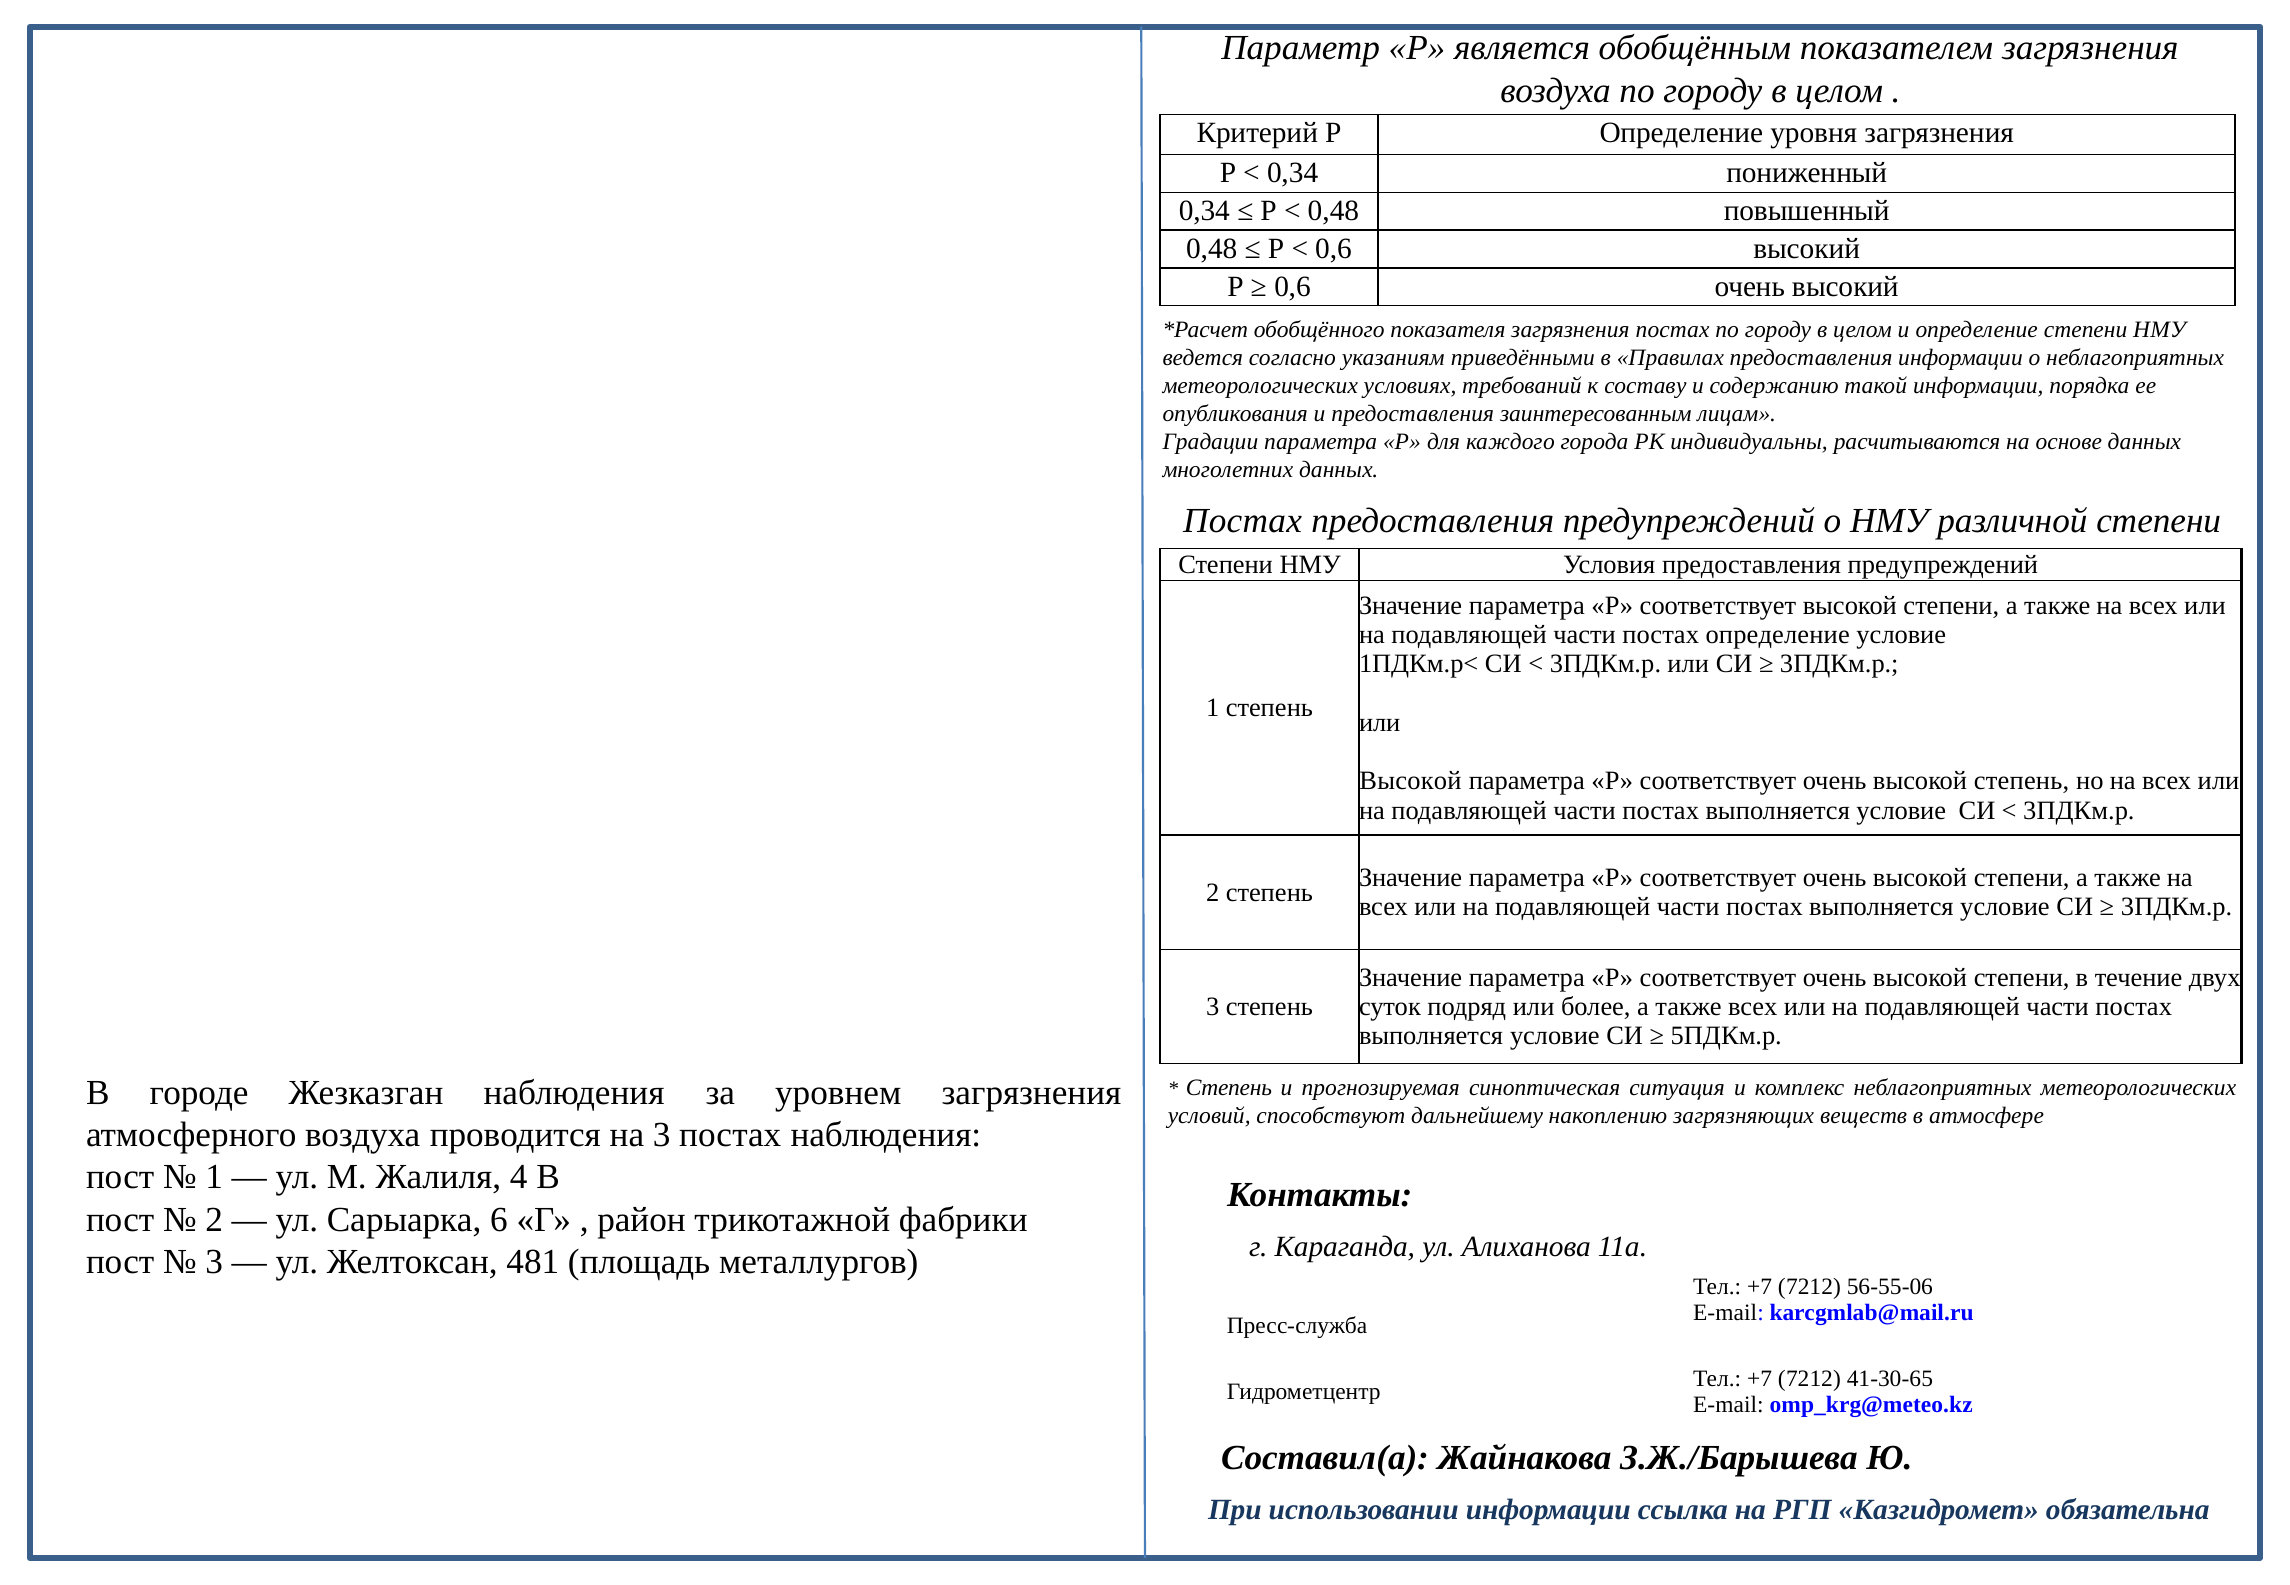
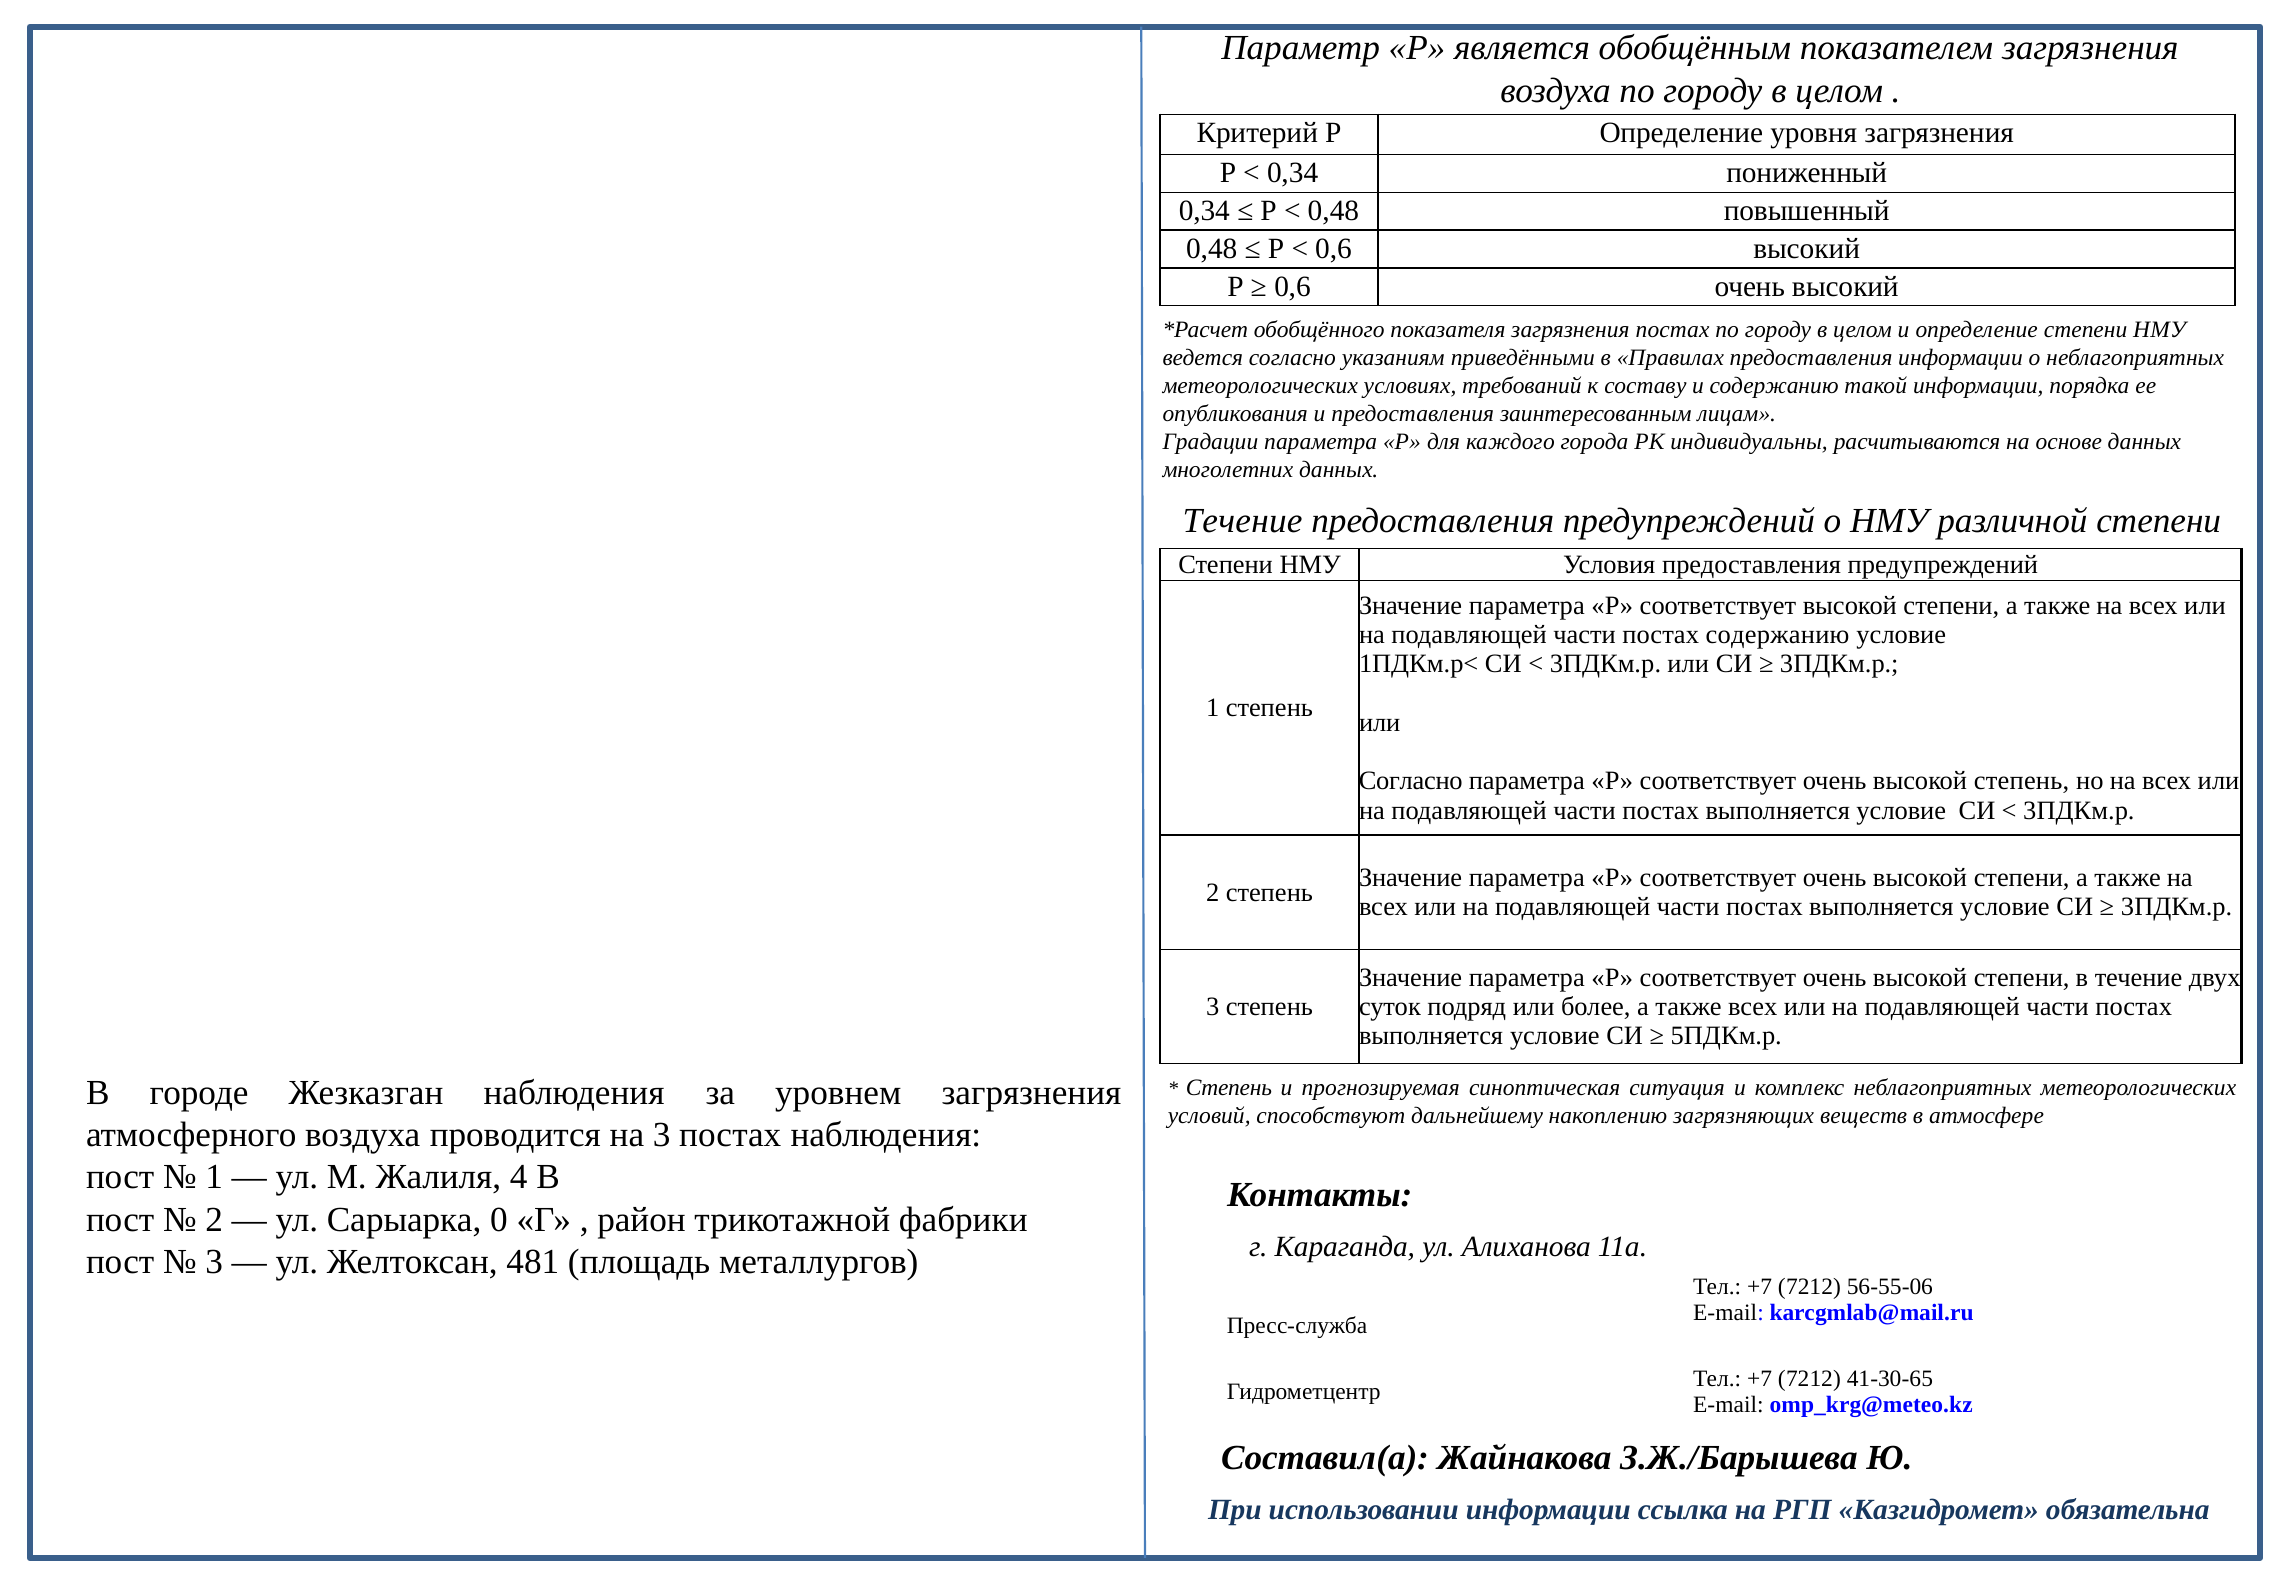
Постах at (1243, 521): Постах -> Течение
постах определение: определение -> содержанию
Высокой at (1410, 781): Высокой -> Согласно
6: 6 -> 0
